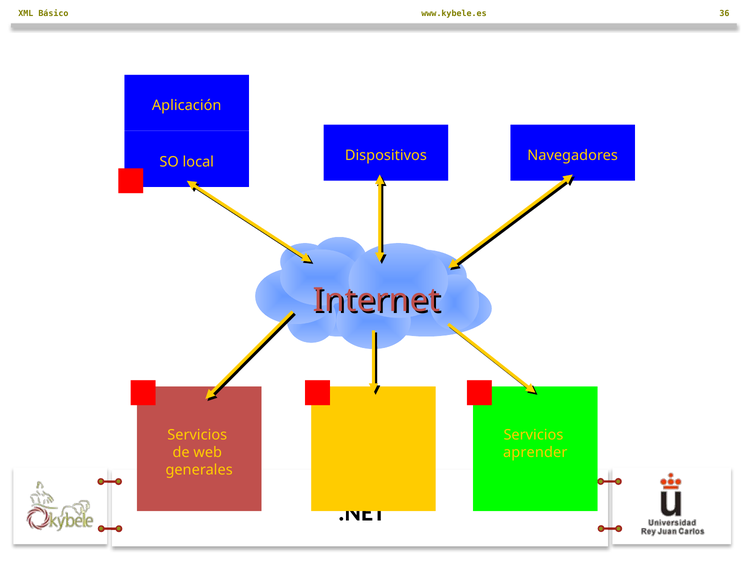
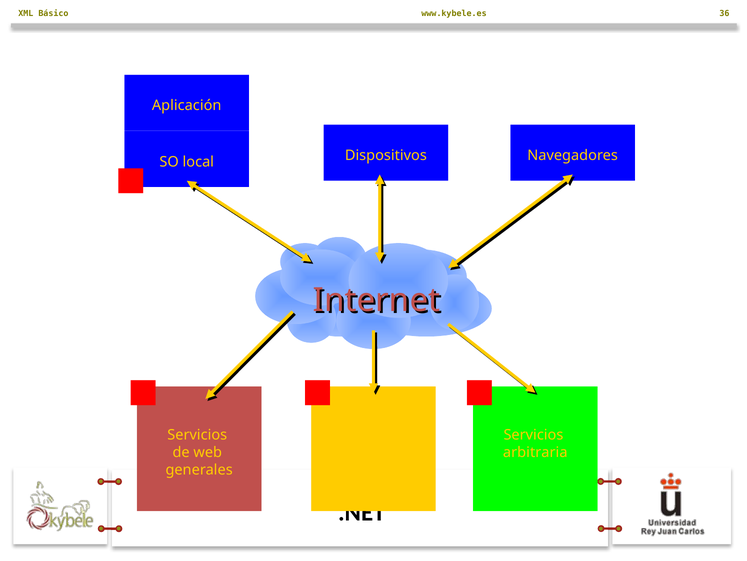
aprender: aprender -> arbitraria
